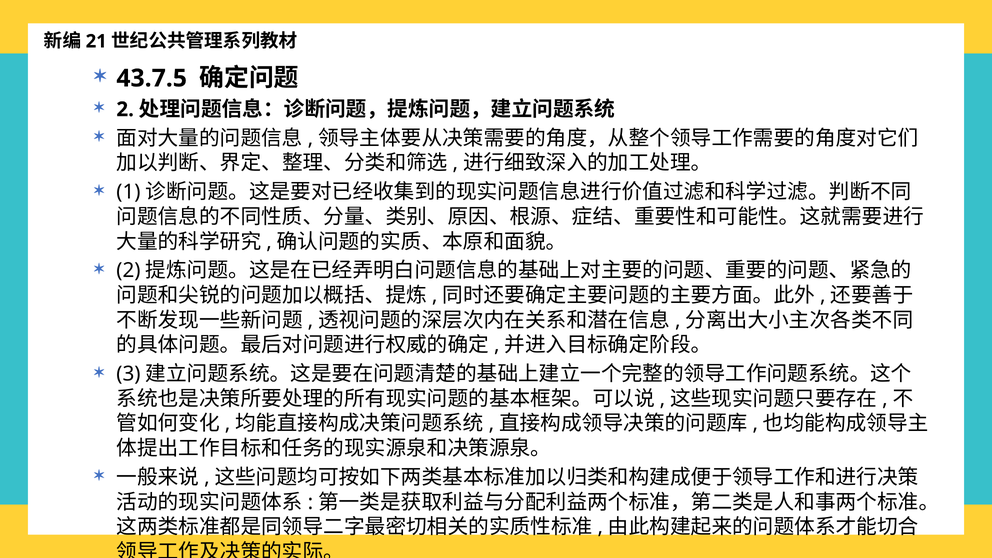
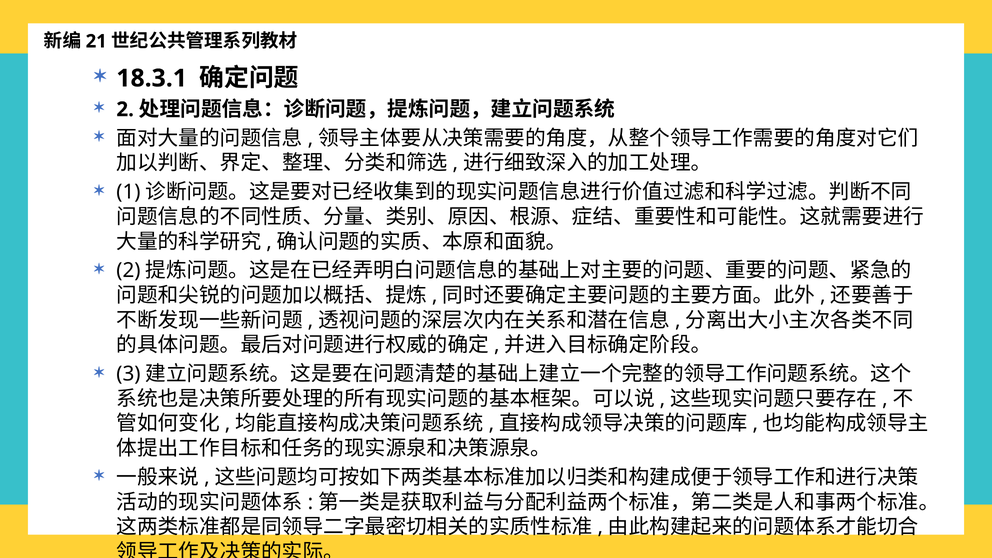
43.7.5: 43.7.5 -> 18.3.1
